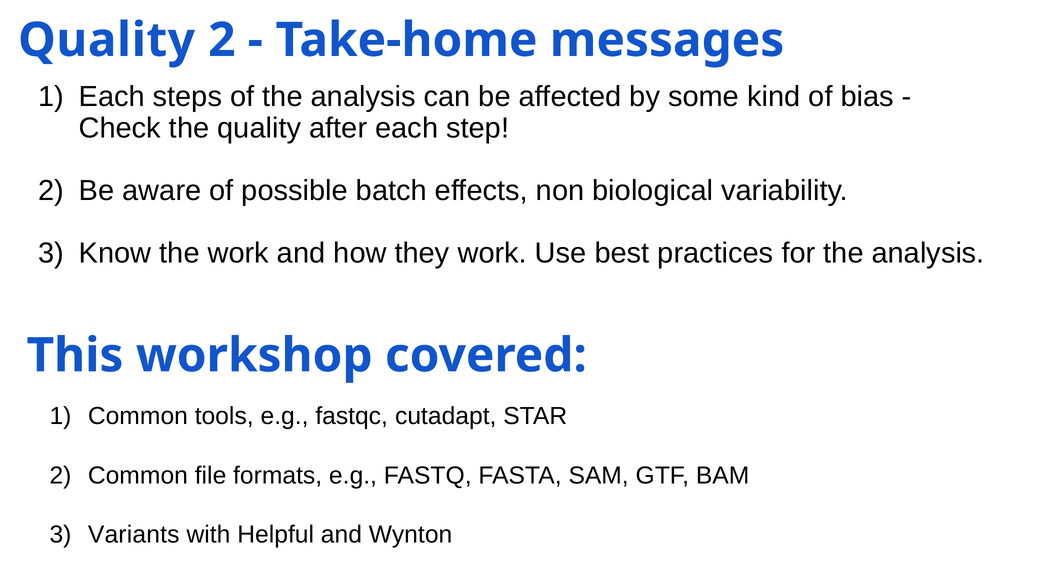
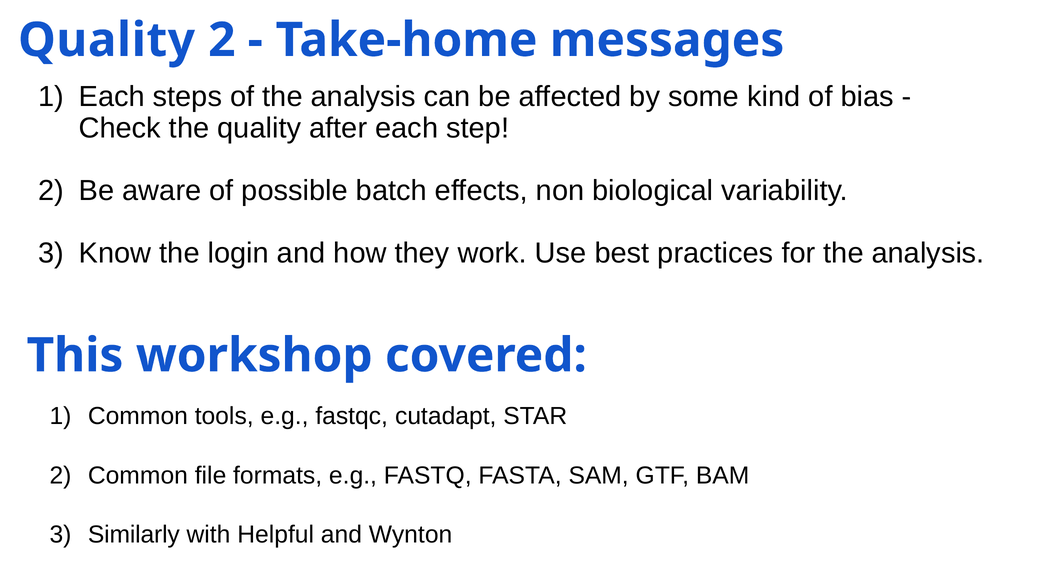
the work: work -> login
Variants: Variants -> Similarly
